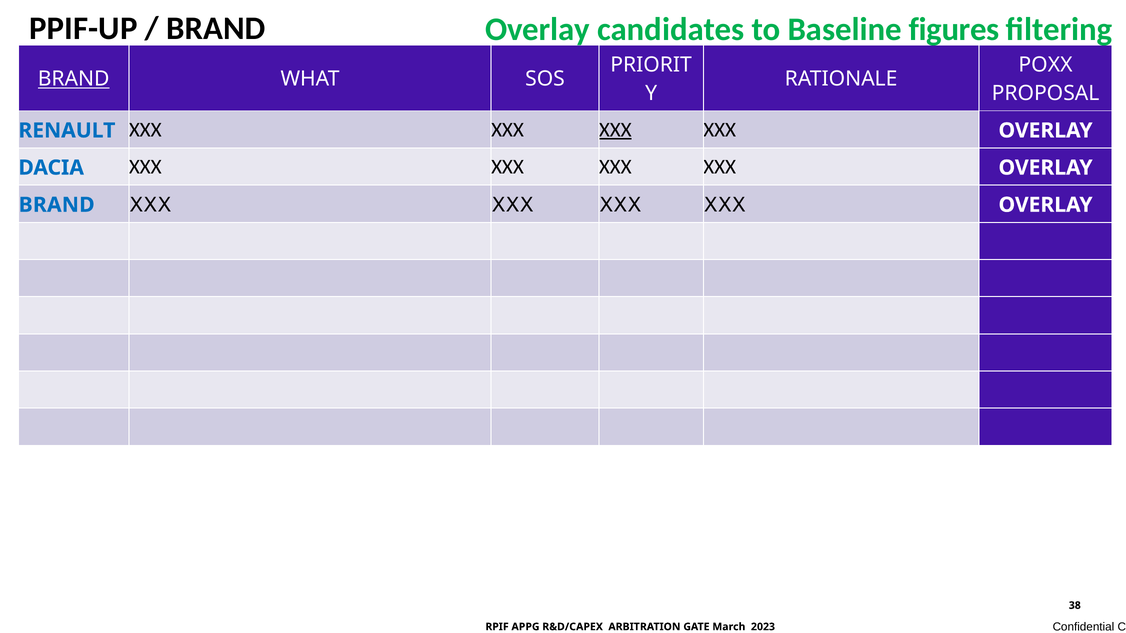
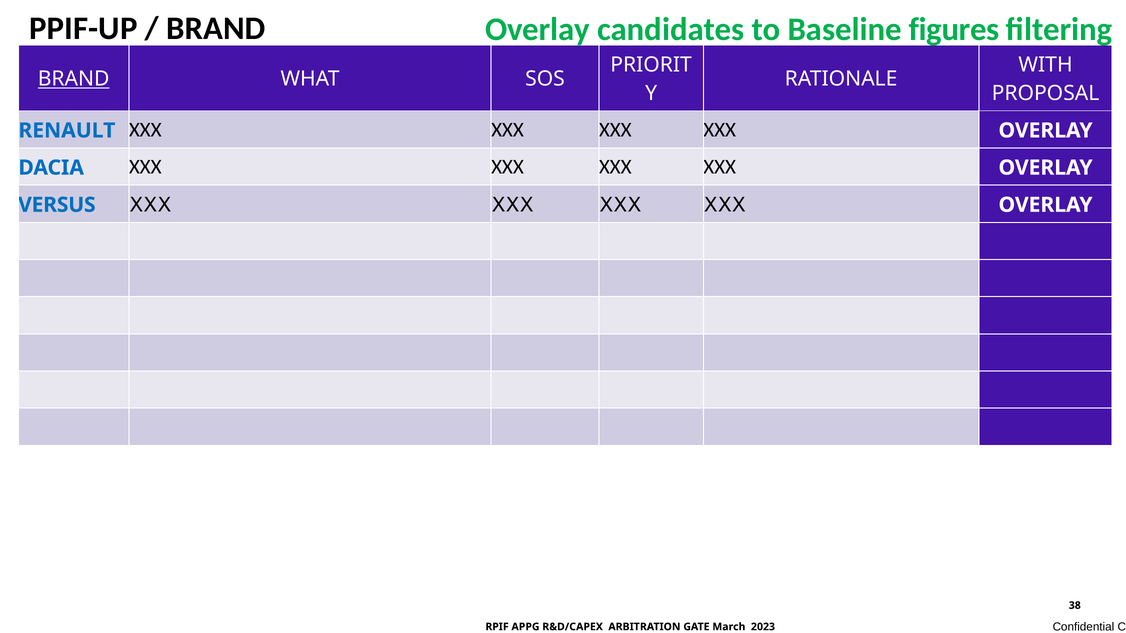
POXX: POXX -> WITH
XXX at (615, 130) underline: present -> none
BRAND at (57, 205): BRAND -> VERSUS
